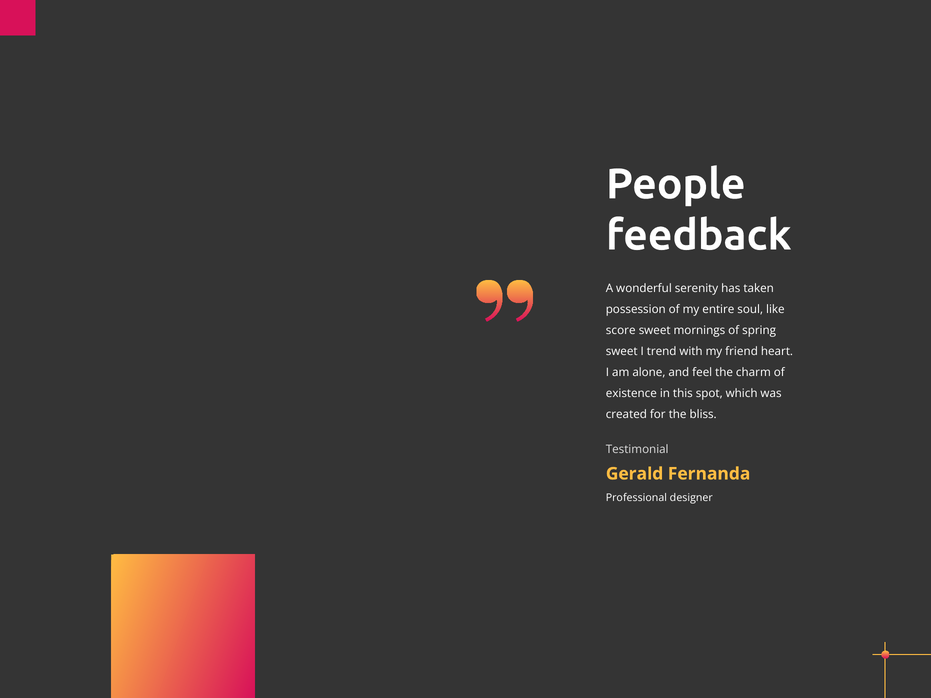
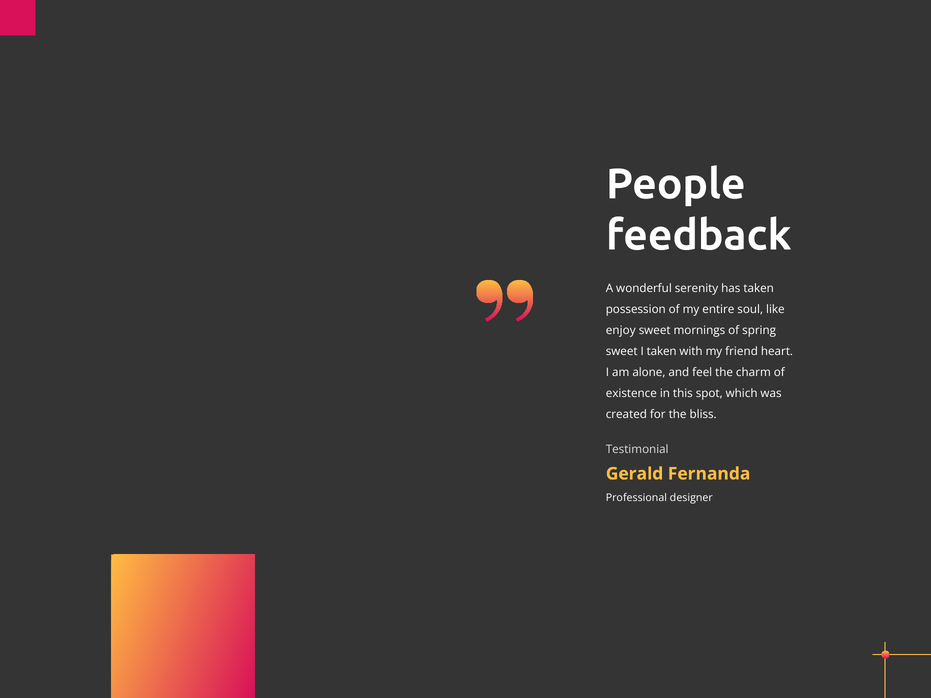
score: score -> enjoy
I trend: trend -> taken
